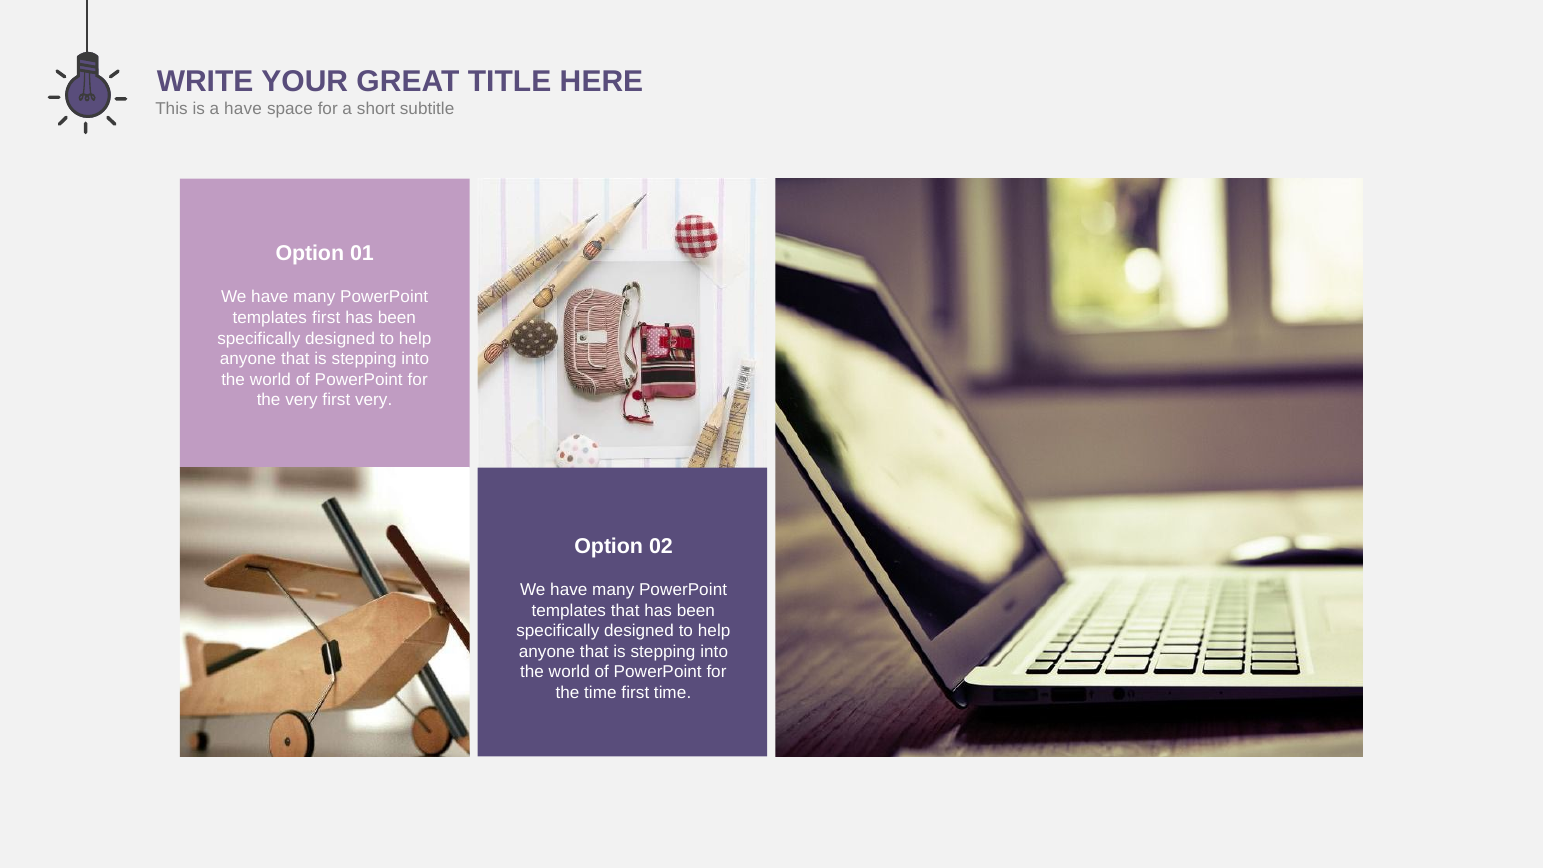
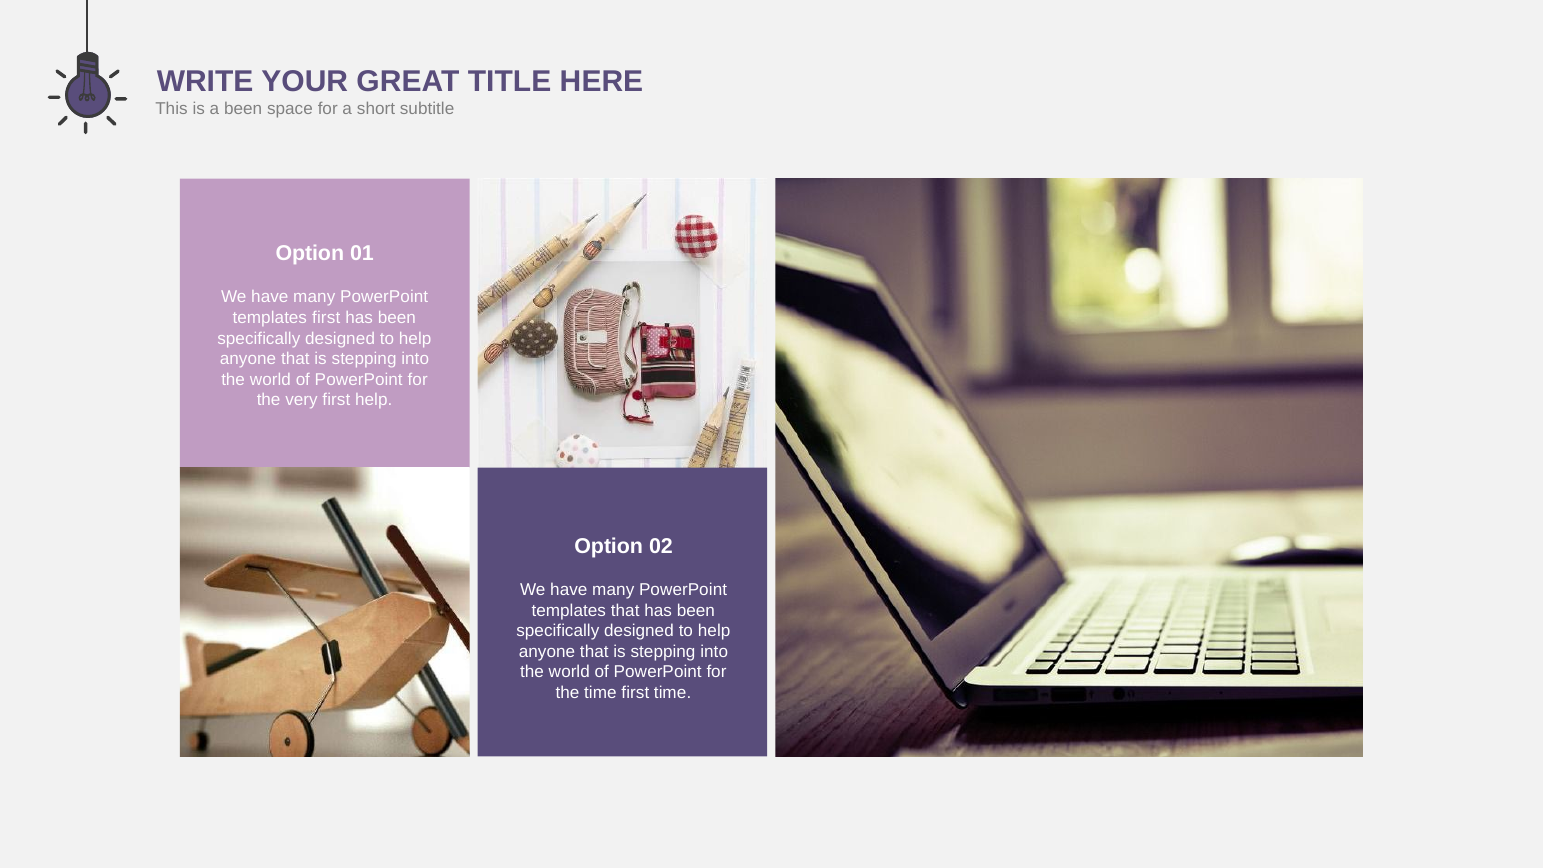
a have: have -> been
first very: very -> help
